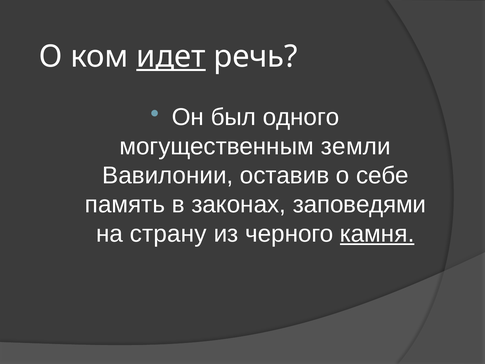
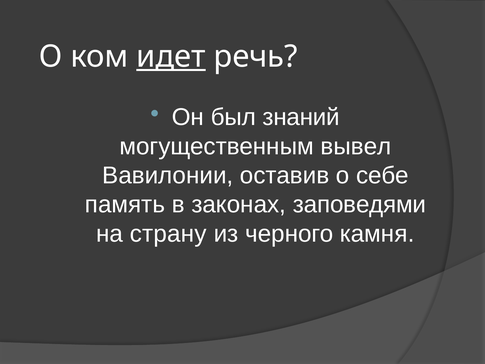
одного: одного -> знаний
земли: земли -> вывел
камня underline: present -> none
